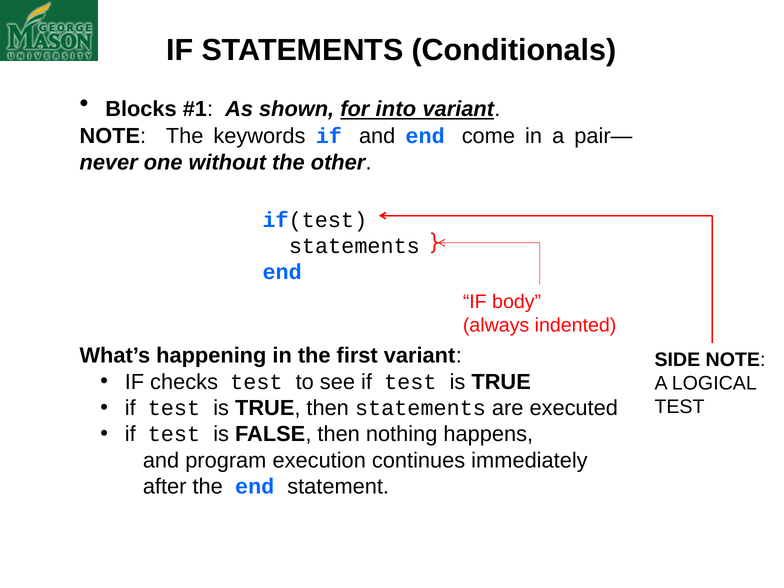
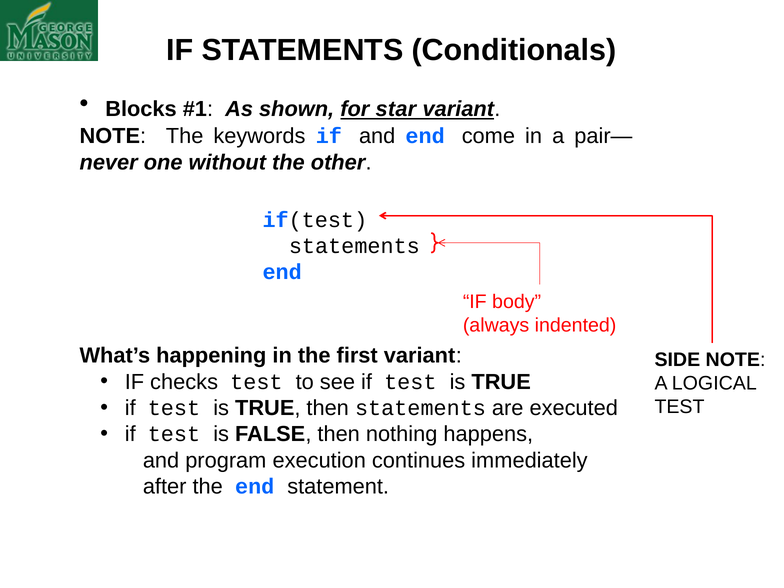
into: into -> star
